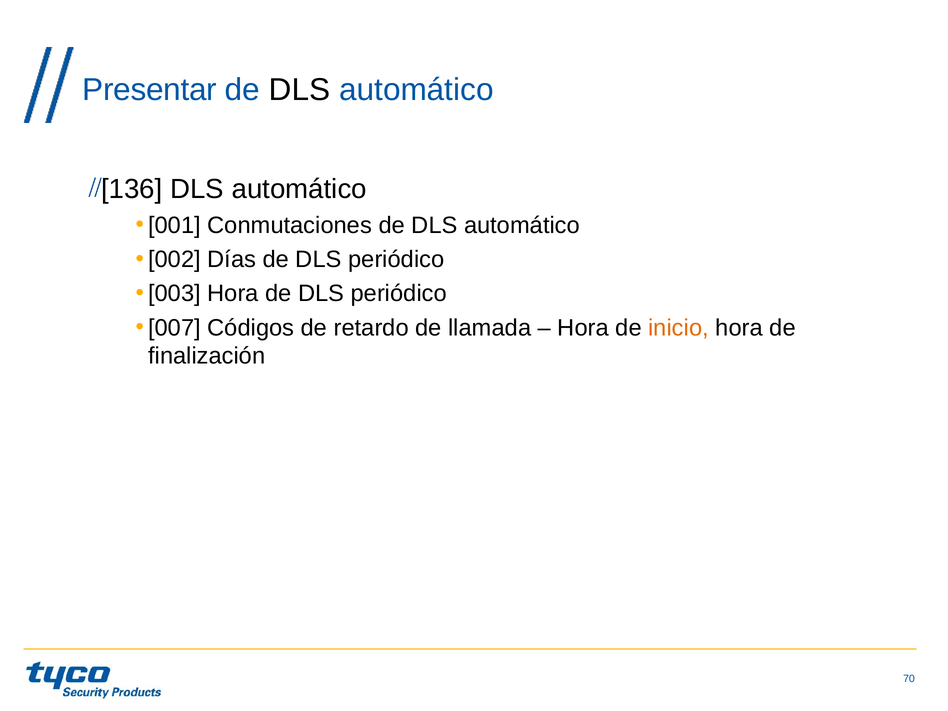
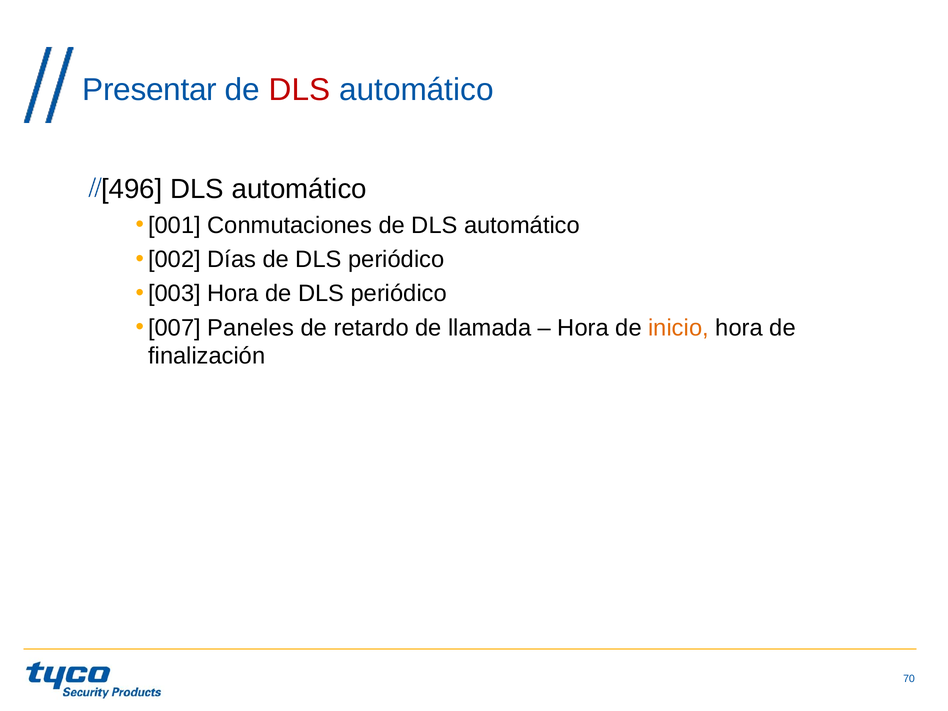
DLS at (300, 90) colour: black -> red
136: 136 -> 496
Códigos: Códigos -> Paneles
